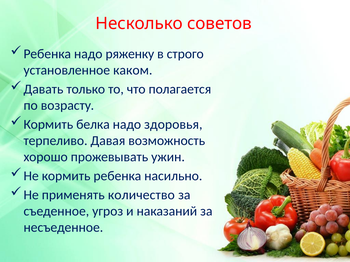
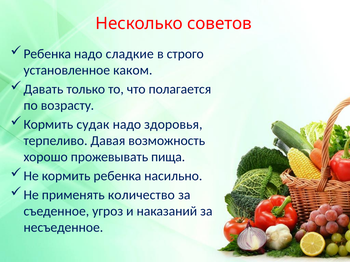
ряженку: ряженку -> сладкие
белка: белка -> судак
ужин: ужин -> пища
